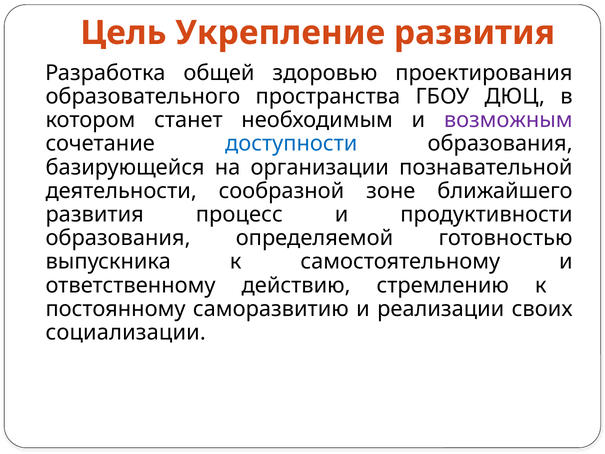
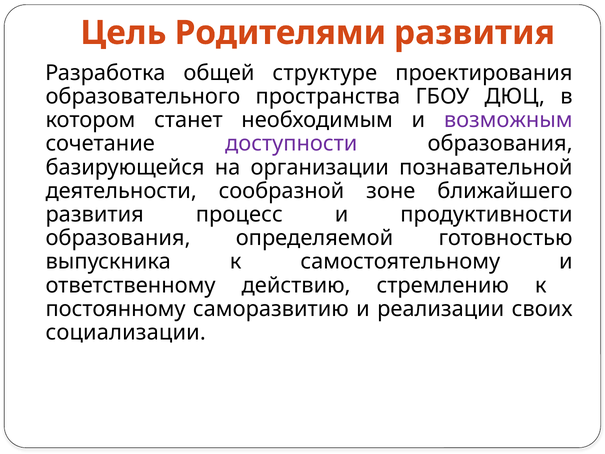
Укрепление: Укрепление -> Родителями
здоровью: здоровью -> структуре
доступности colour: blue -> purple
